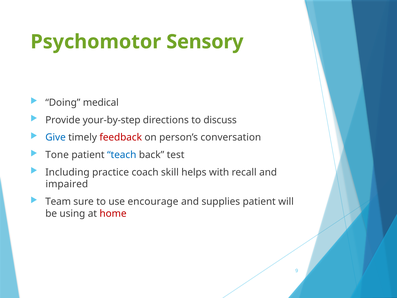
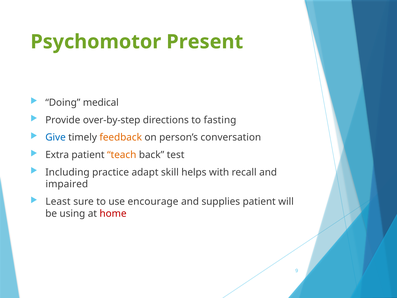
Sensory: Sensory -> Present
your-by-step: your-by-step -> over-by-step
discuss: discuss -> fasting
feedback colour: red -> orange
Tone: Tone -> Extra
teach colour: blue -> orange
coach: coach -> adapt
Team: Team -> Least
